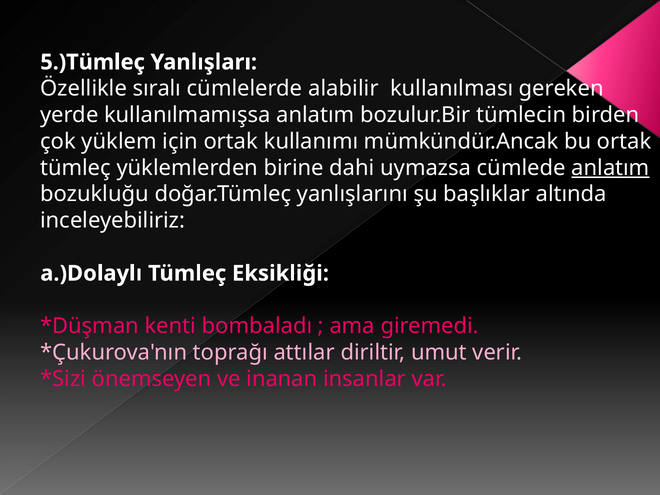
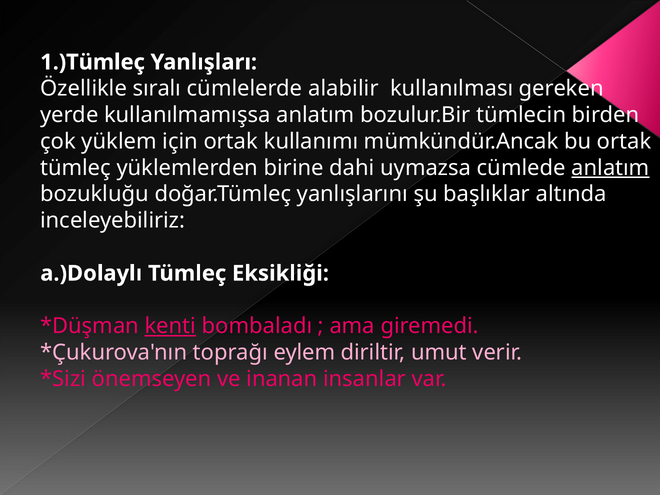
5.)Tümleç: 5.)Tümleç -> 1.)Tümleç
kenti underline: none -> present
attılar: attılar -> eylem
